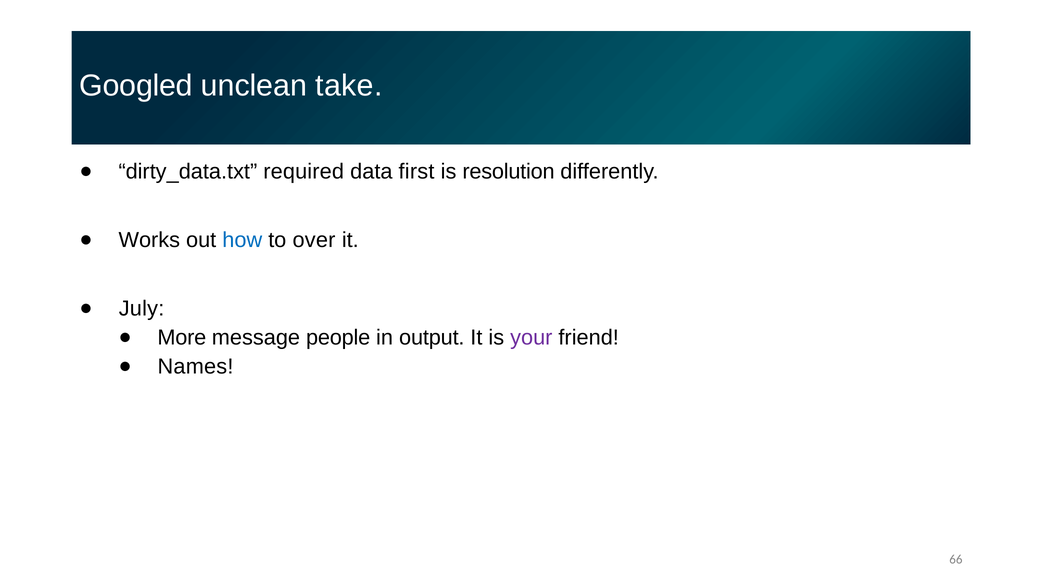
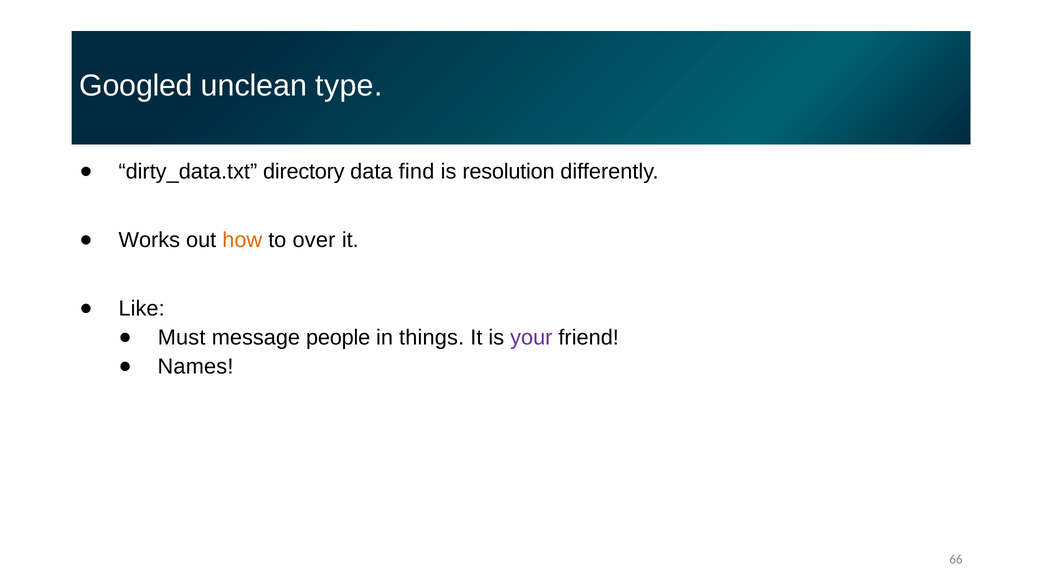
take: take -> type
required: required -> directory
first: first -> find
how colour: blue -> orange
July: July -> Like
More: More -> Must
output: output -> things
